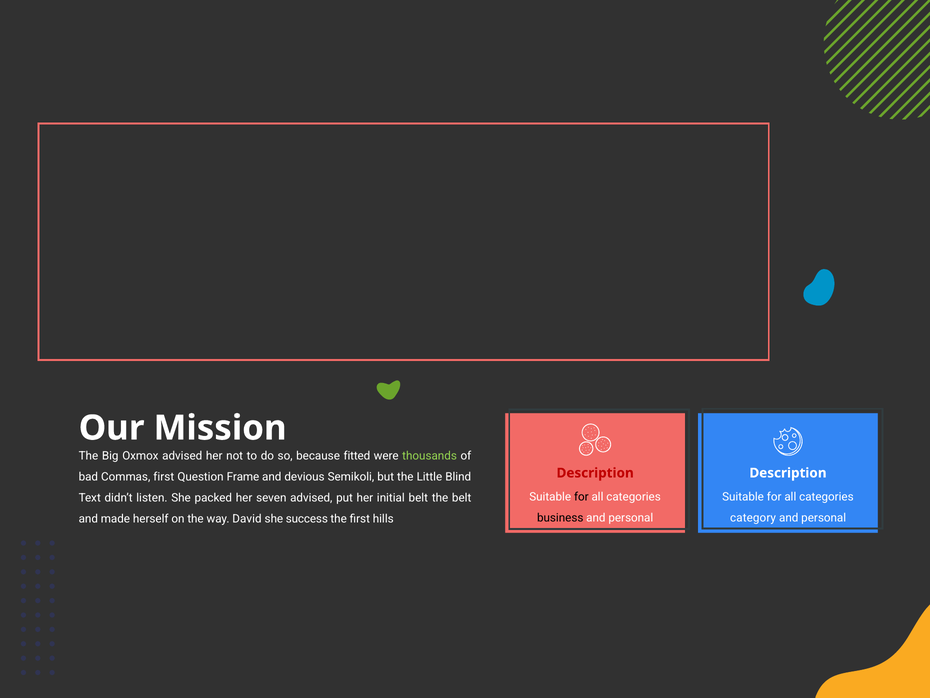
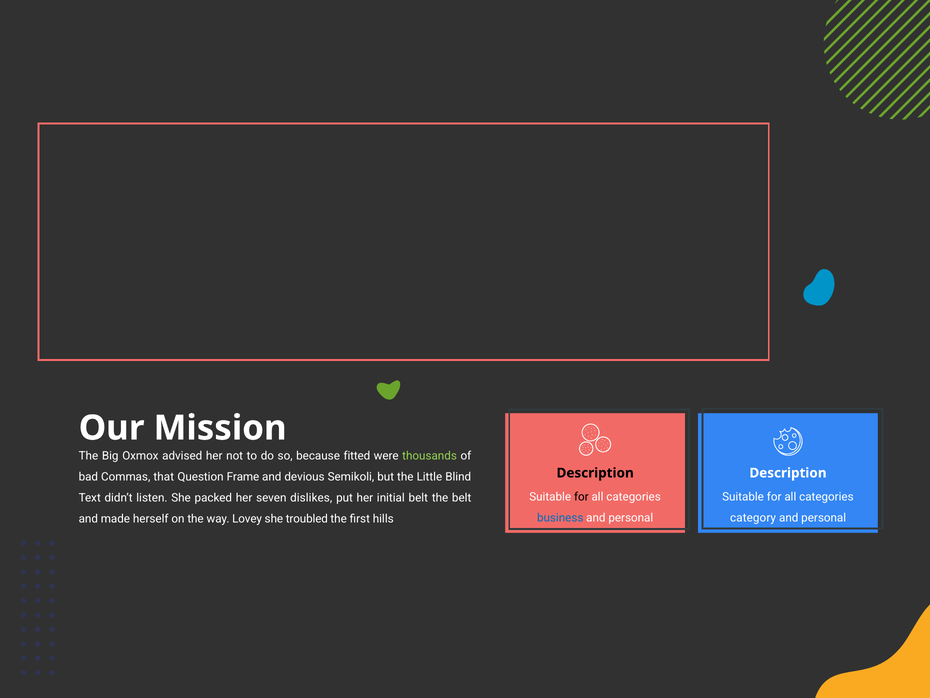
Description at (595, 473) colour: red -> black
Commas first: first -> that
seven advised: advised -> dislikes
business colour: black -> blue
David: David -> Lovey
success: success -> troubled
